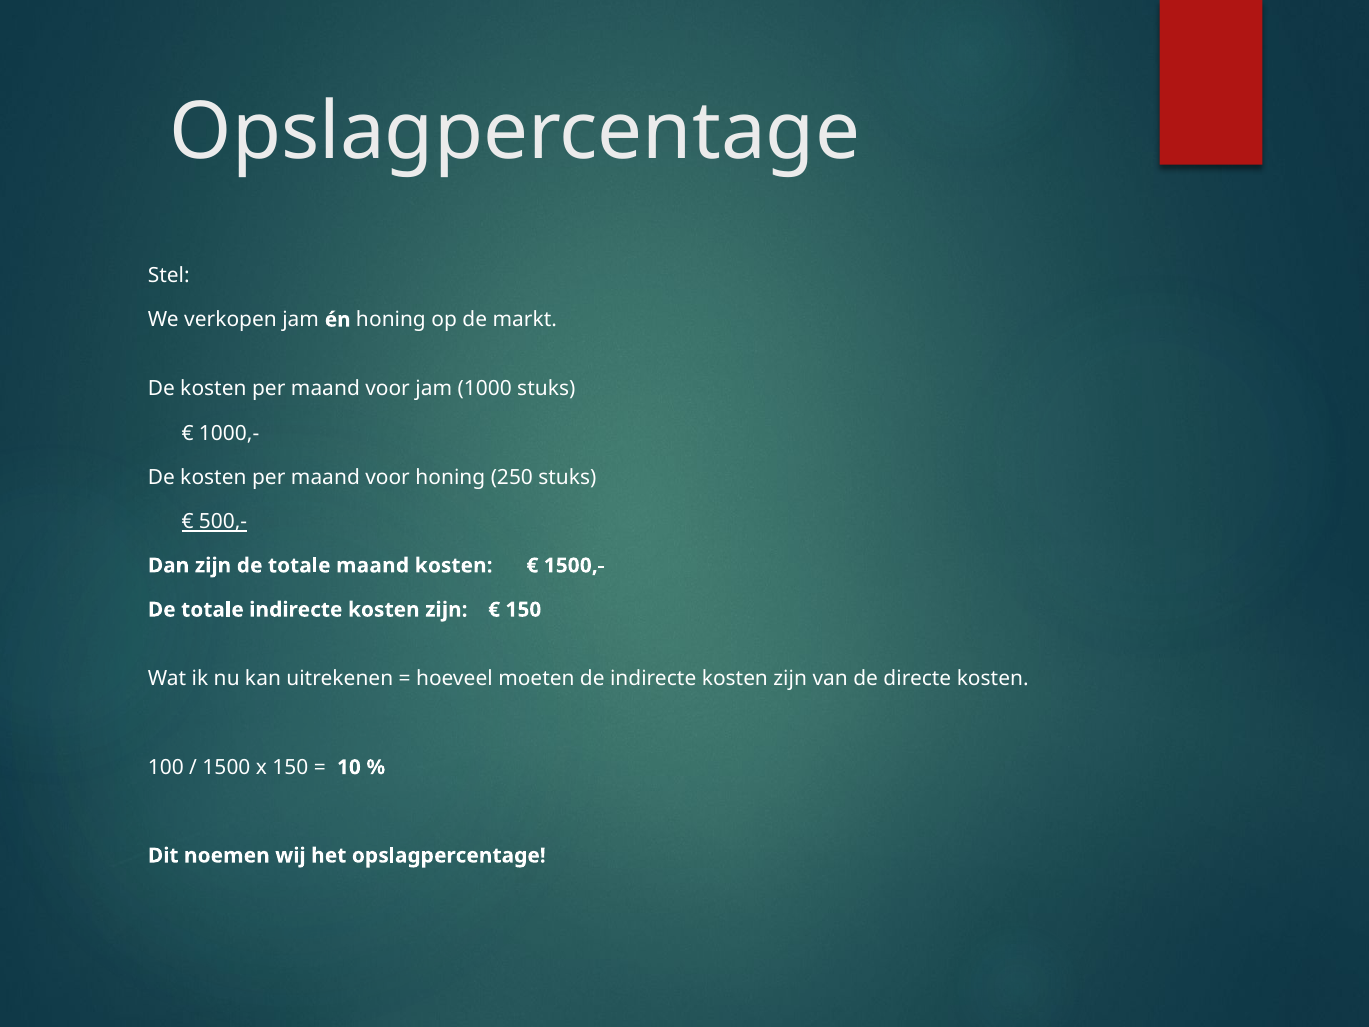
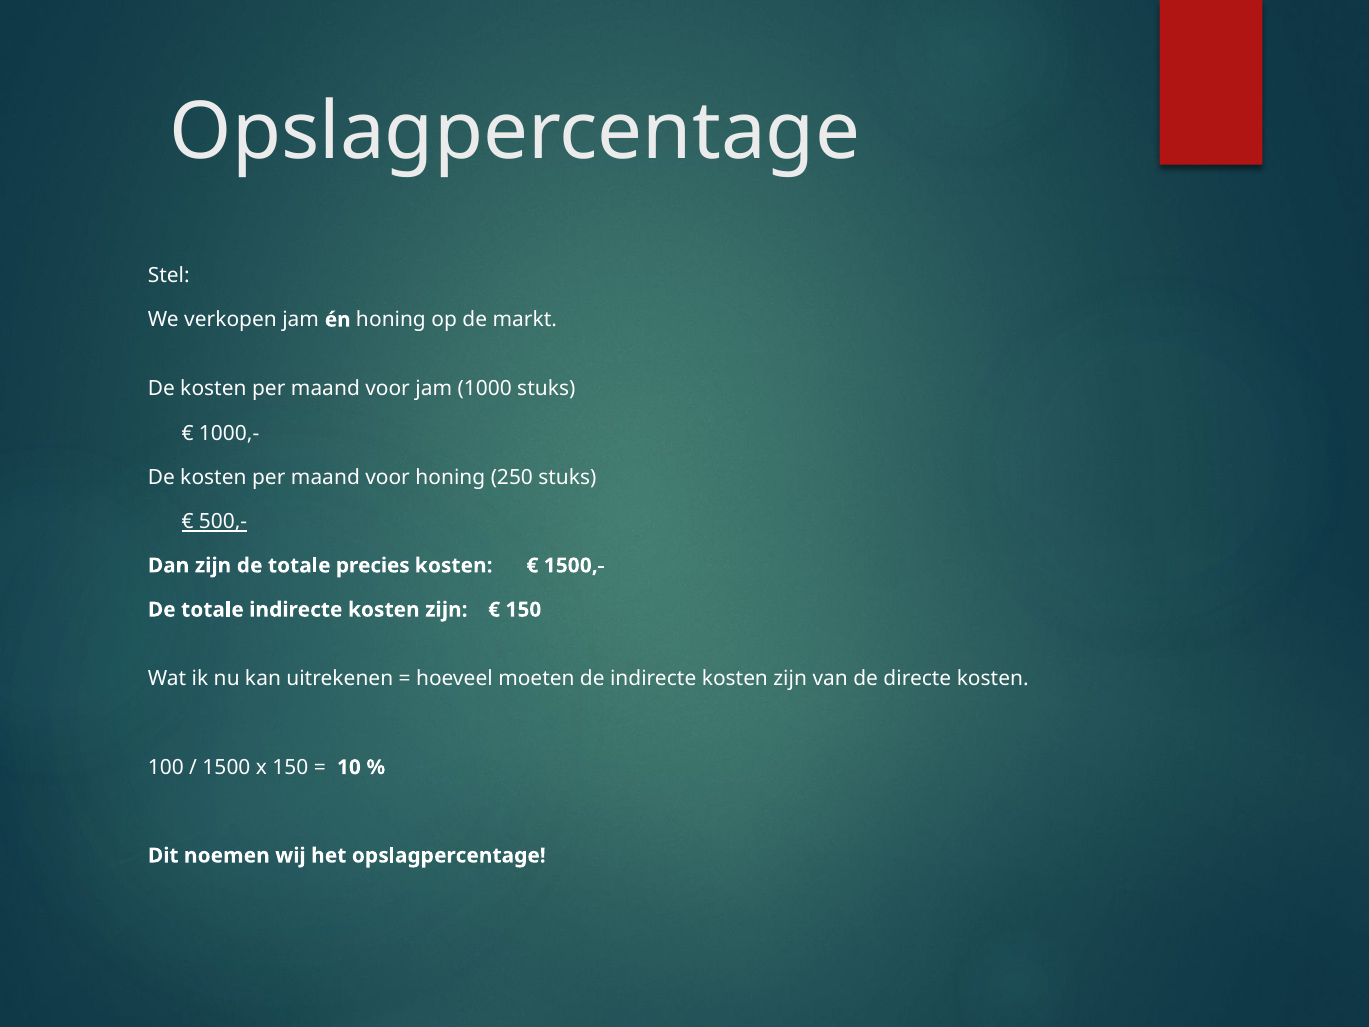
totale maand: maand -> precies
